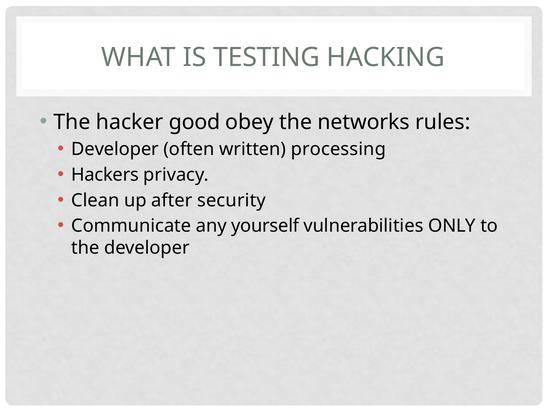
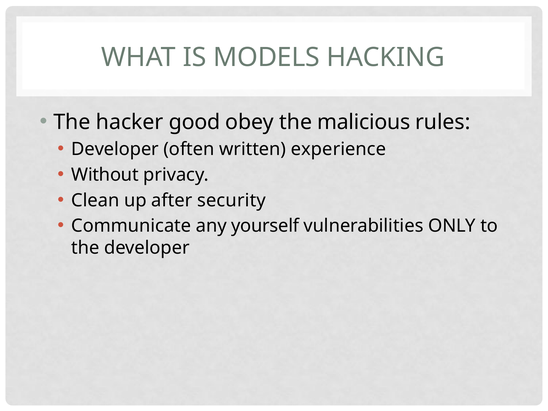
TESTING: TESTING -> MODELS
networks: networks -> malicious
processing: processing -> experience
Hackers: Hackers -> Without
